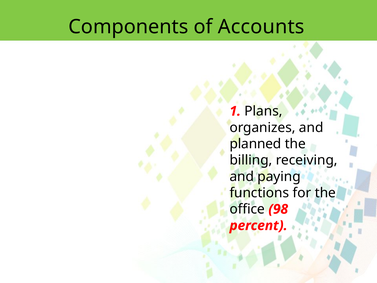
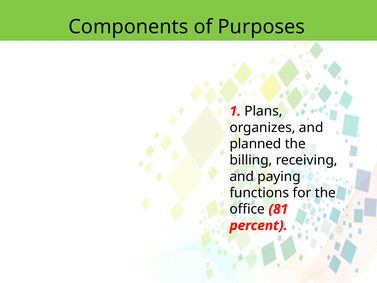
Accounts: Accounts -> Purposes
98: 98 -> 81
